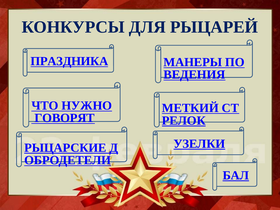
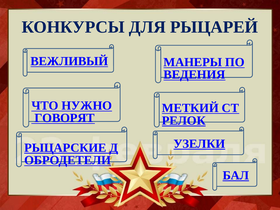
ПРАЗДНИКА: ПРАЗДНИКА -> ВЕЖЛИВЫЙ
